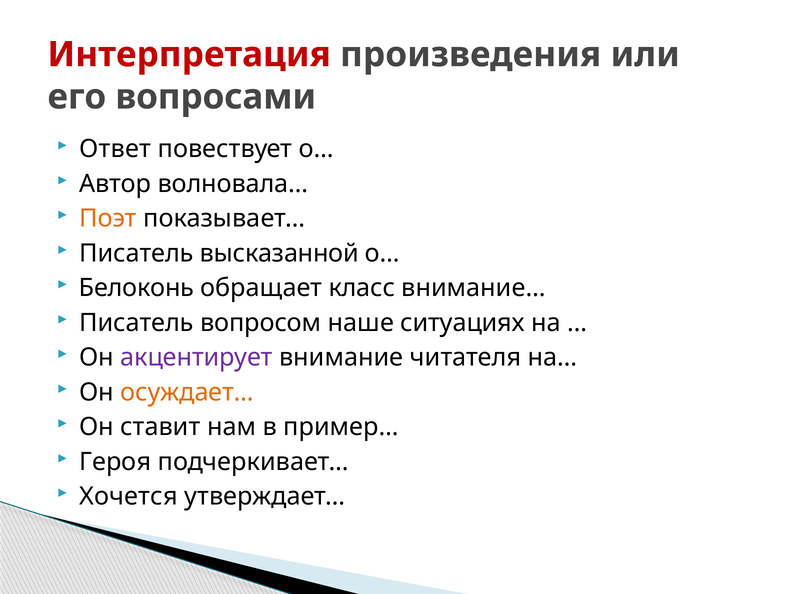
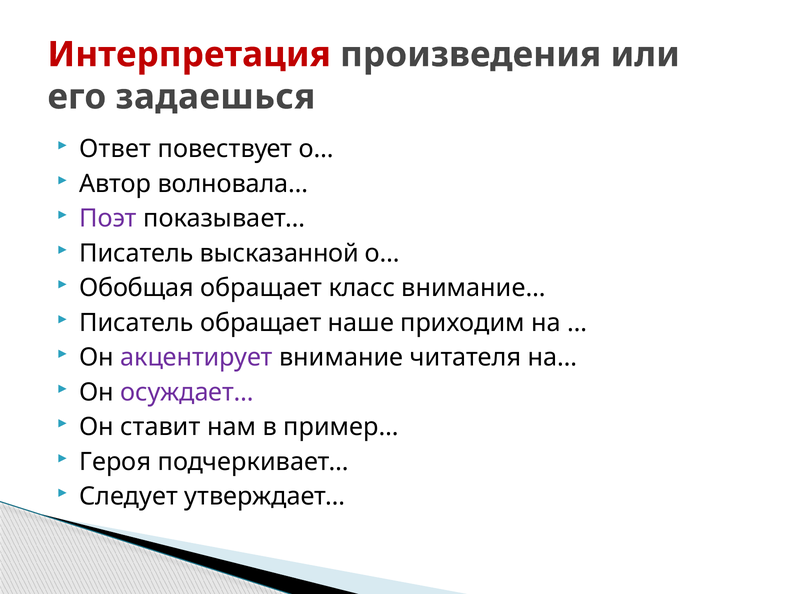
вопросами: вопросами -> задаешься
Поэт colour: orange -> purple
Белоконь: Белоконь -> Обобщая
Писатель вопросом: вопросом -> обращает
ситуациях: ситуациях -> приходим
осуждает… colour: orange -> purple
Хочется: Хочется -> Следует
